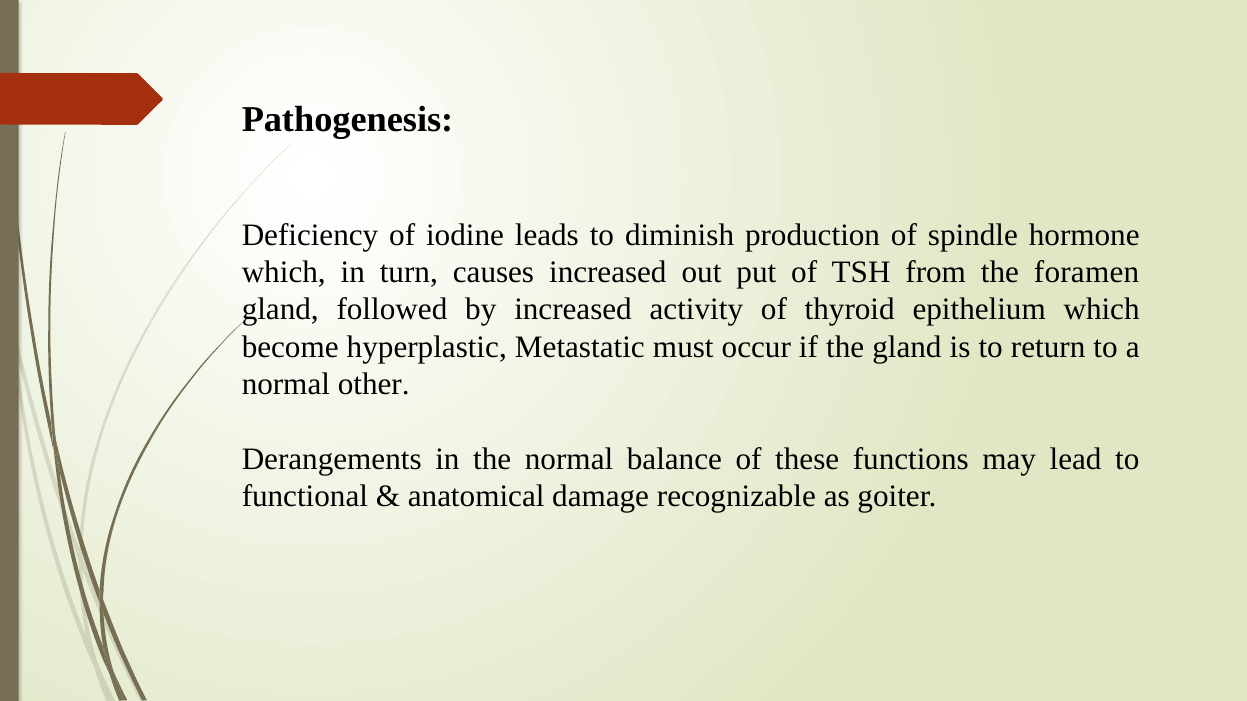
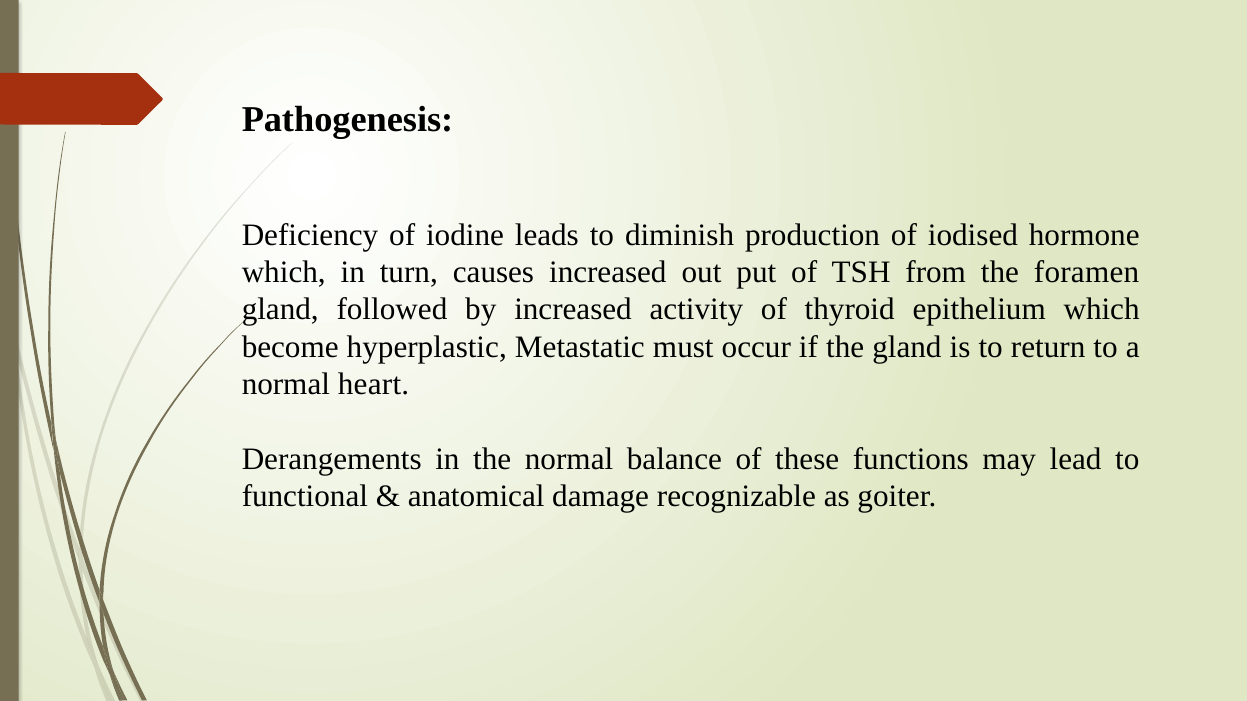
spindle: spindle -> iodised
other: other -> heart
